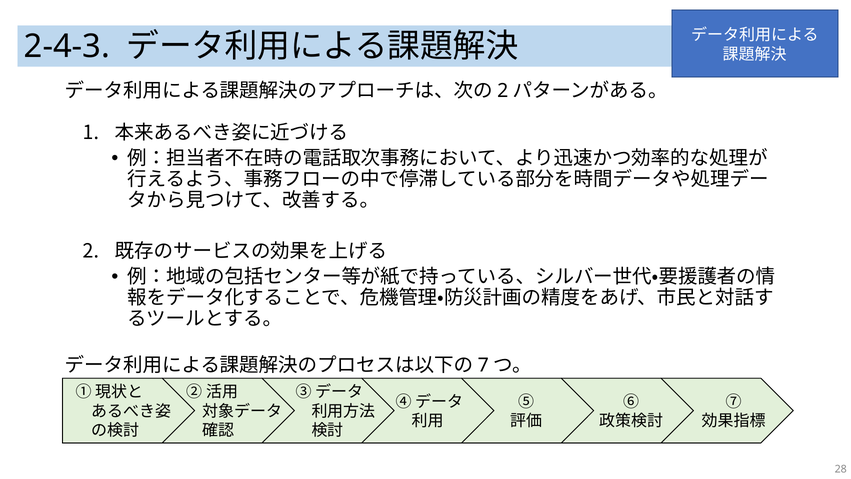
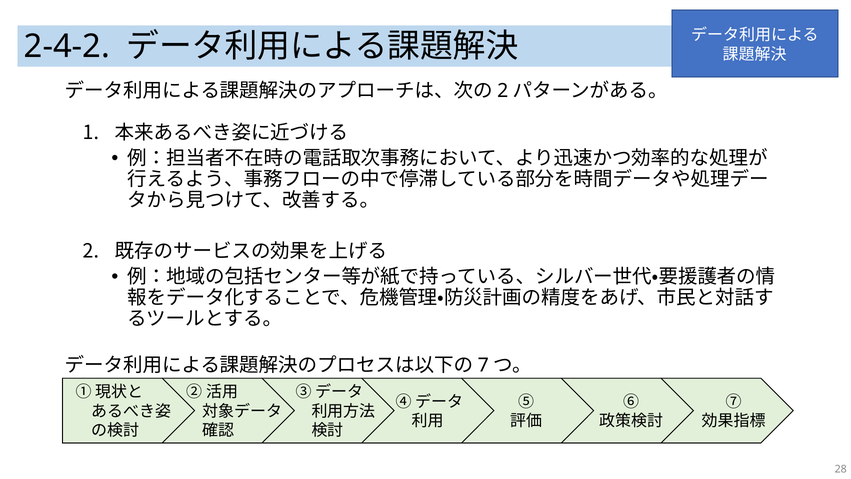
2-4-3: 2-4-3 -> 2-4-2
